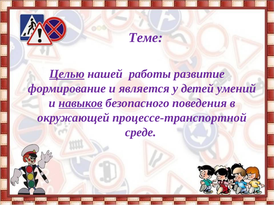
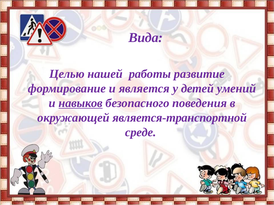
Теме: Теме -> Вида
Целью underline: present -> none
процессе-транспортной: процессе-транспортной -> является-транспортной
